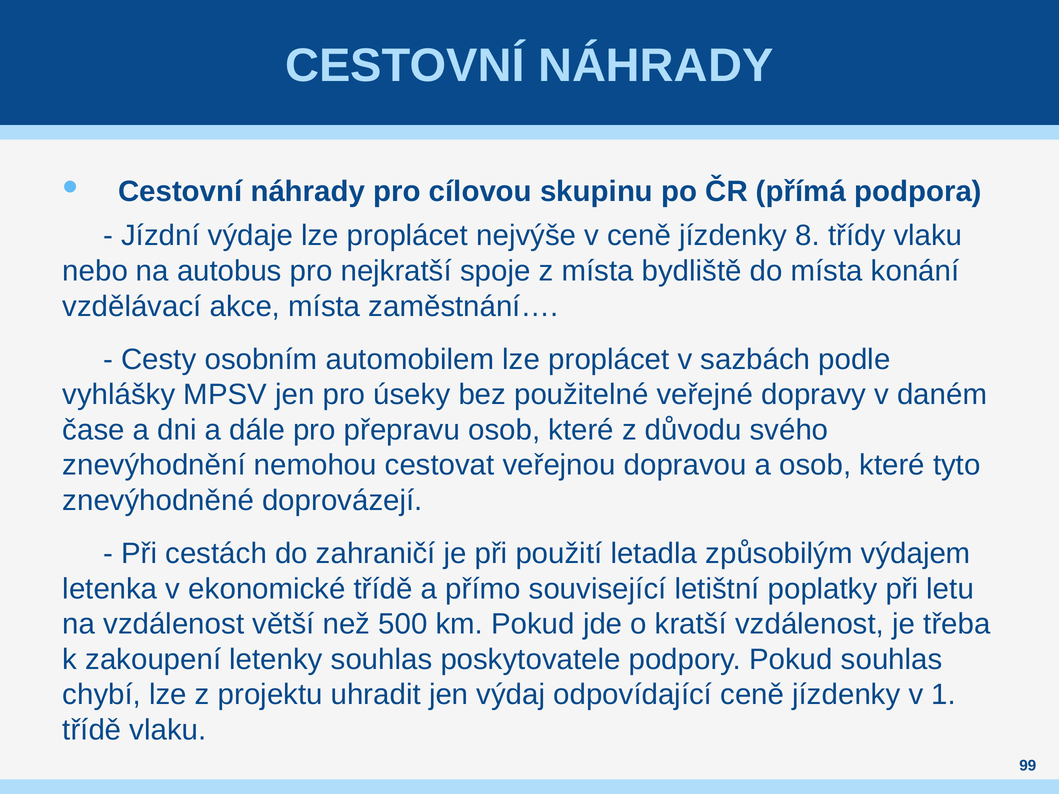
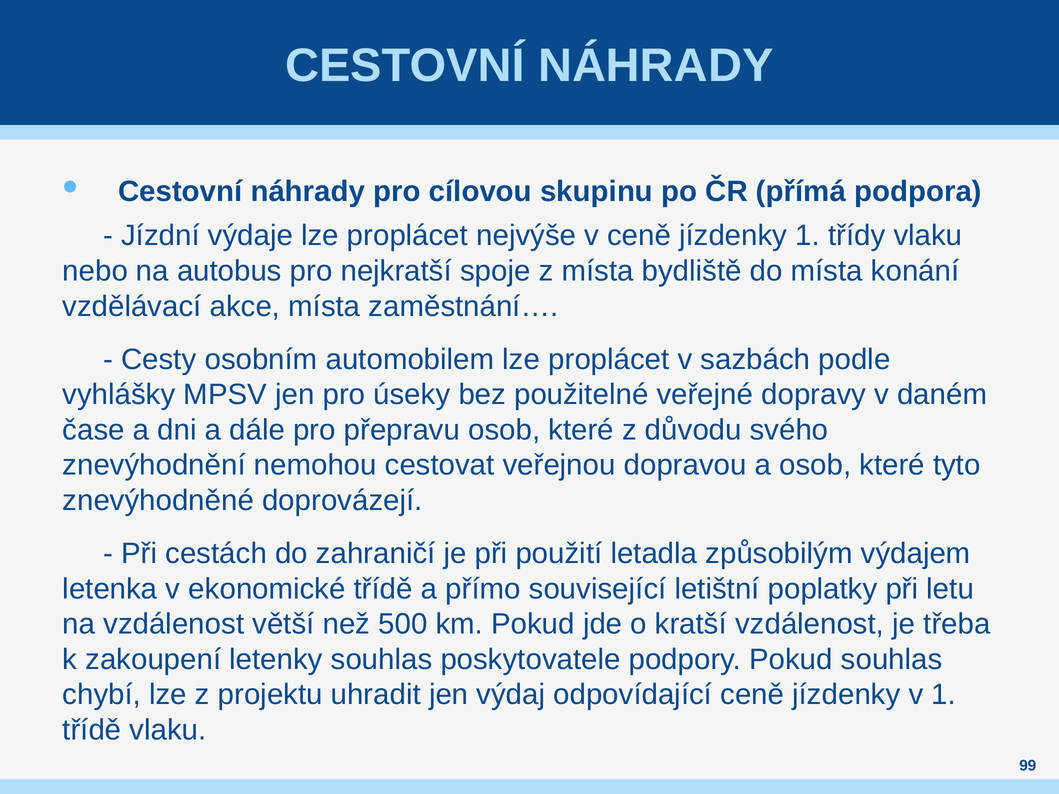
jízdenky 8: 8 -> 1
